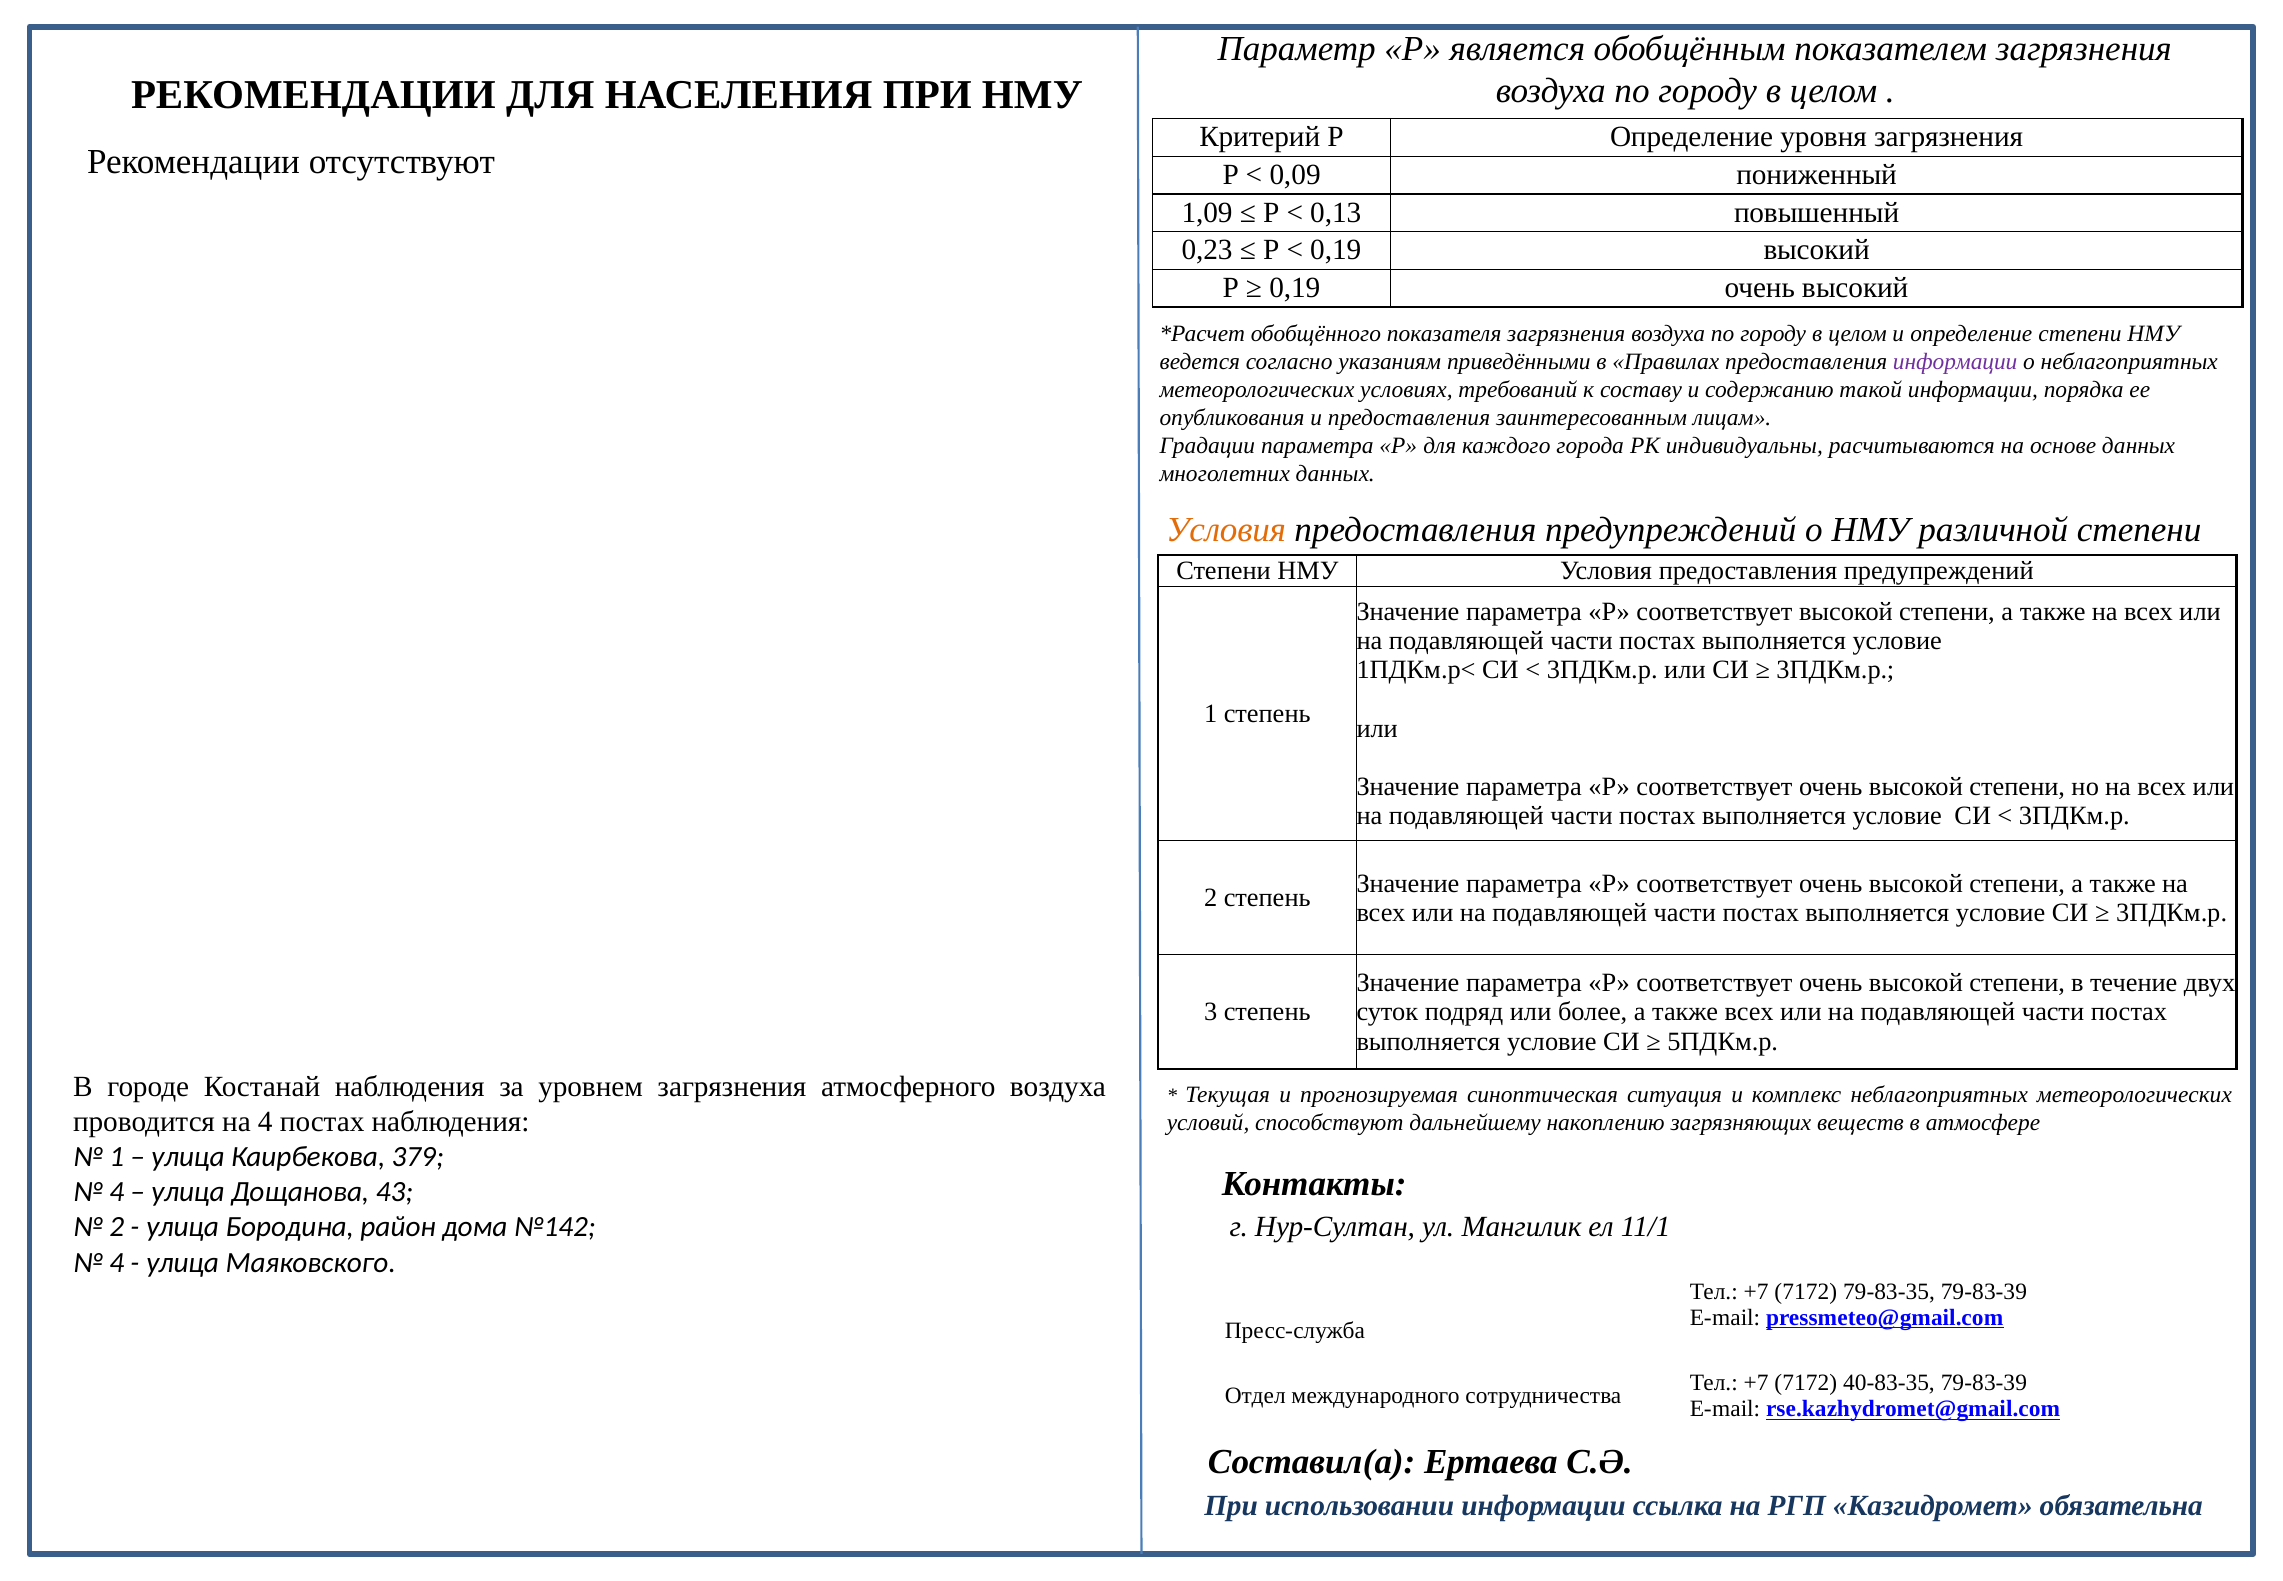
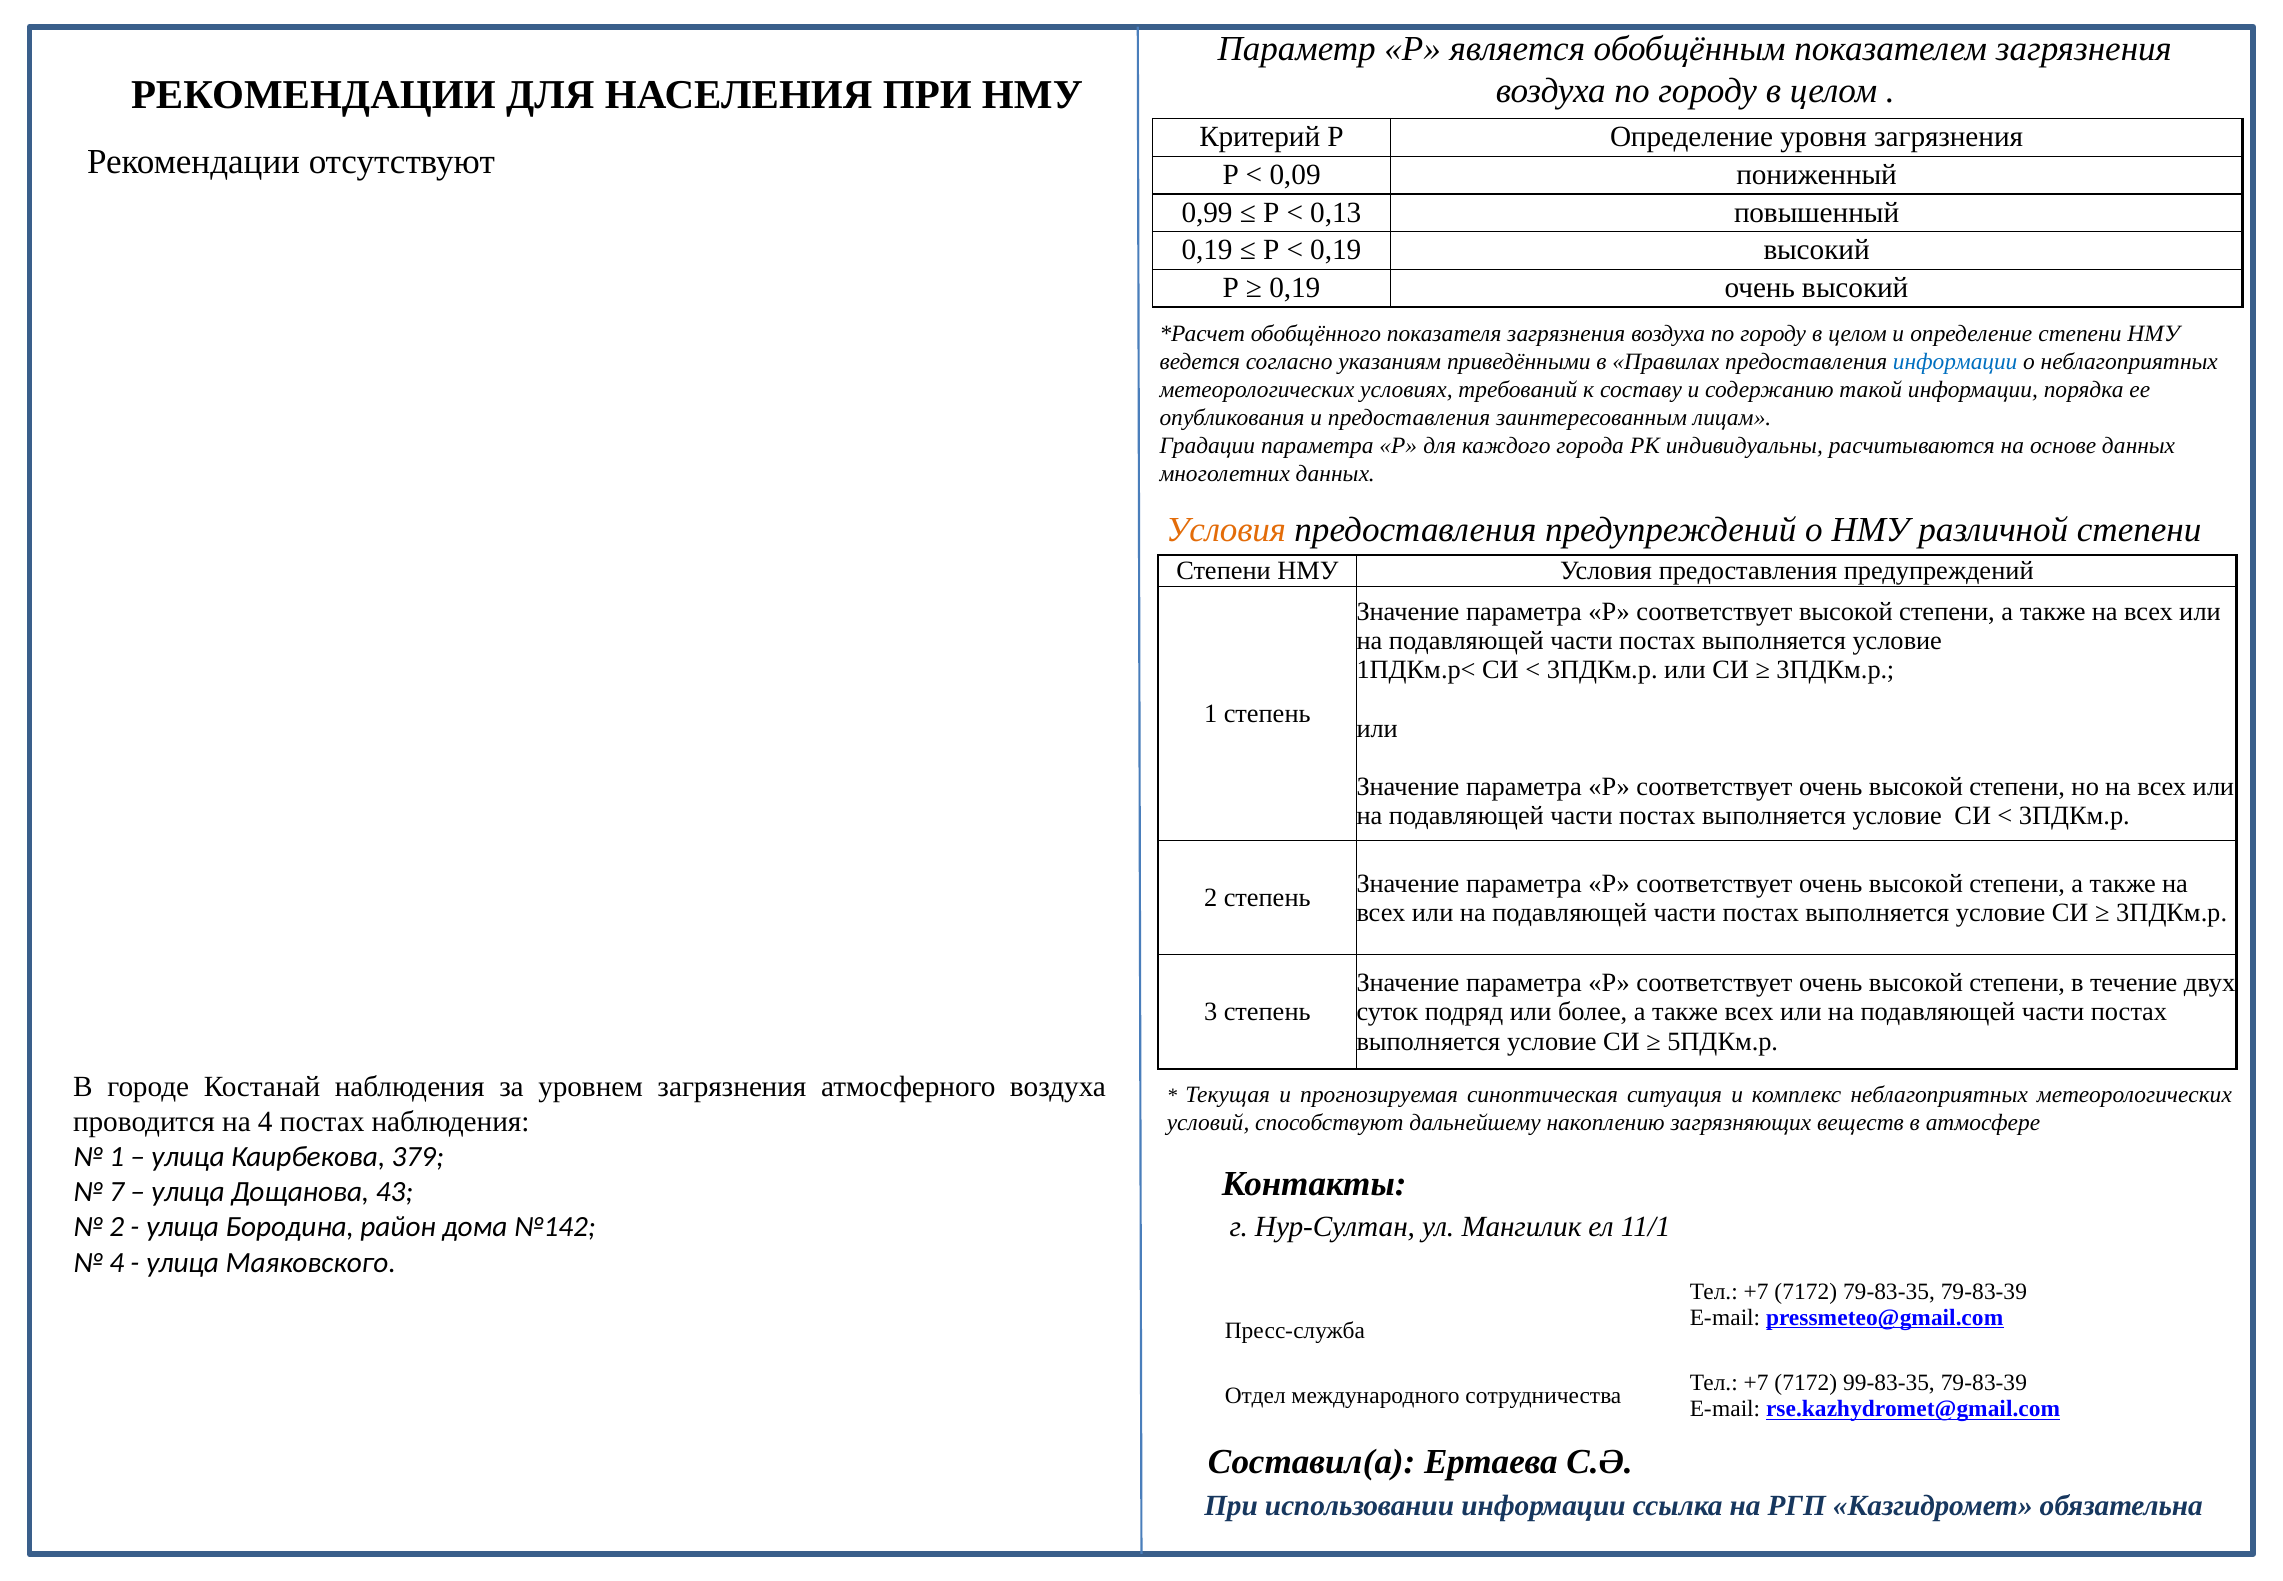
1,09: 1,09 -> 0,99
0,23 at (1207, 250): 0,23 -> 0,19
информации at (1955, 362) colour: purple -> blue
4 at (117, 1192): 4 -> 7
40-83-35: 40-83-35 -> 99-83-35
